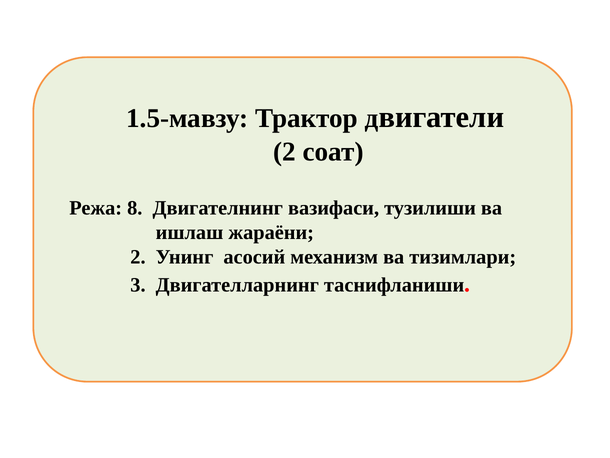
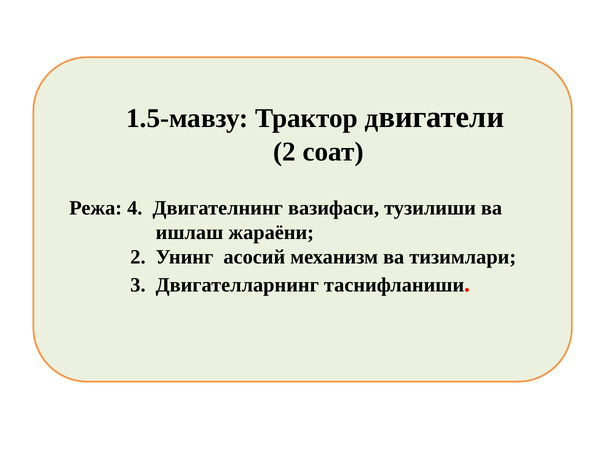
8: 8 -> 4
